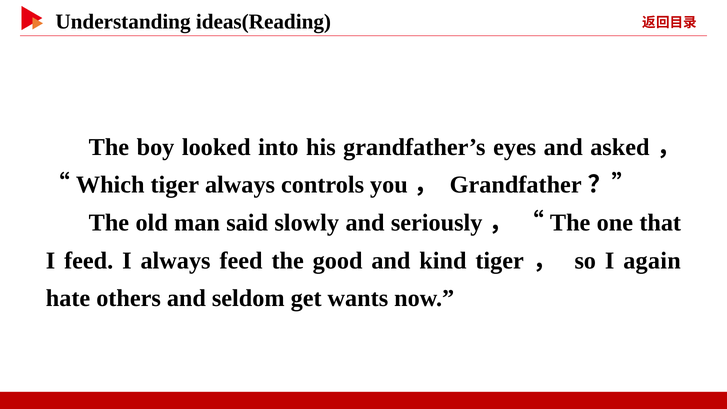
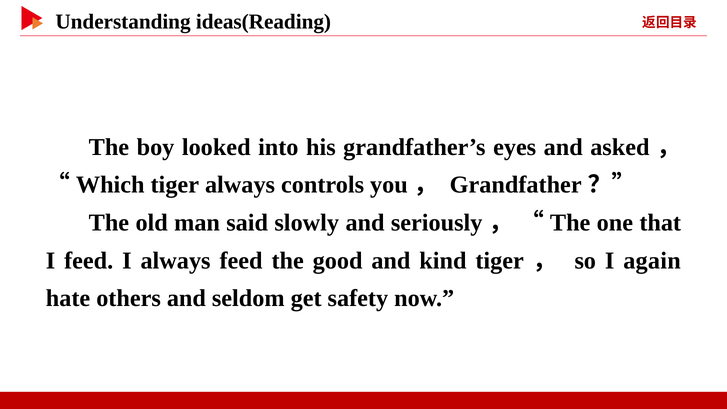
wants: wants -> safety
